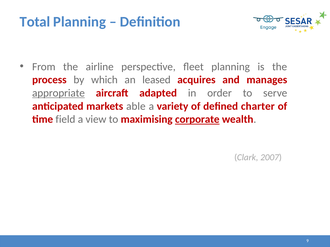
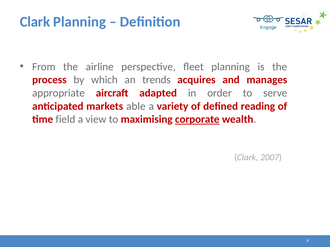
Total at (35, 22): Total -> Clark
leased: leased -> trends
appropriate underline: present -> none
charter: charter -> reading
